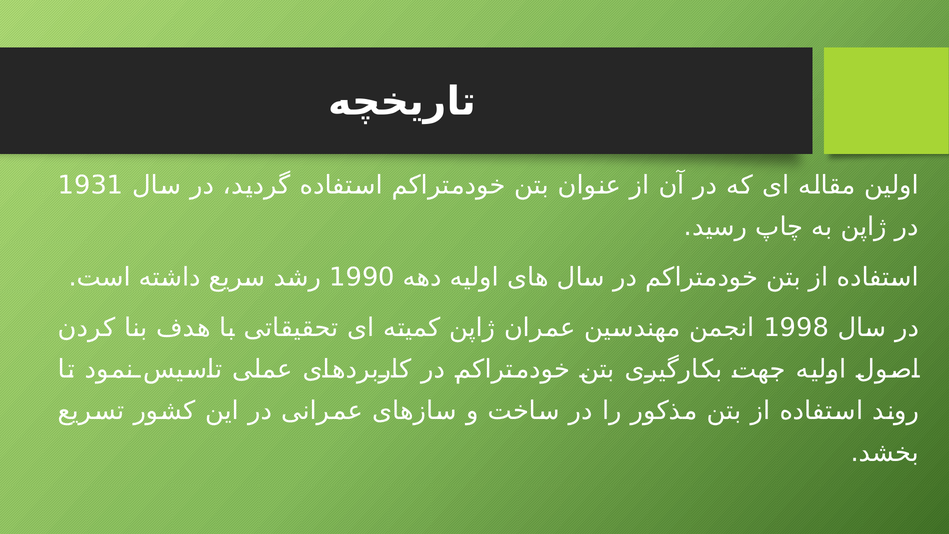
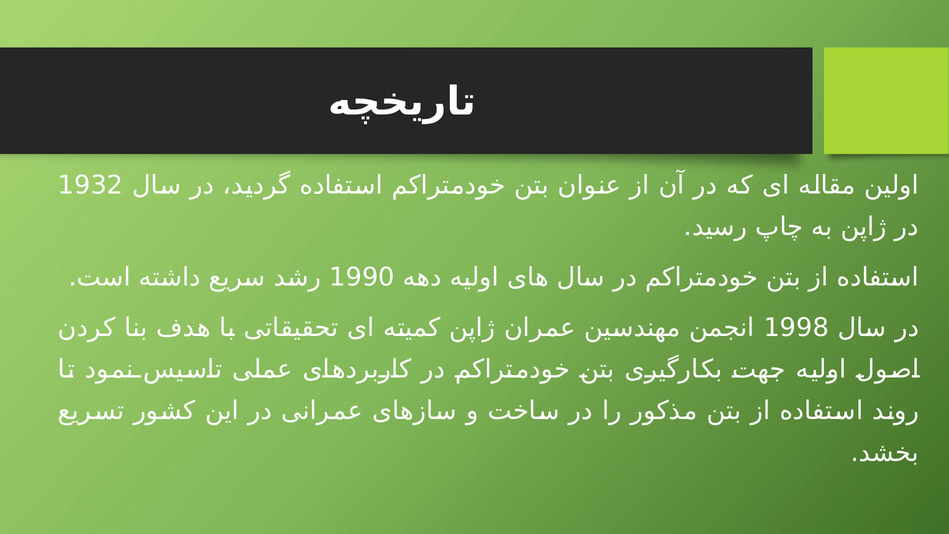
1931: 1931 -> 1932
